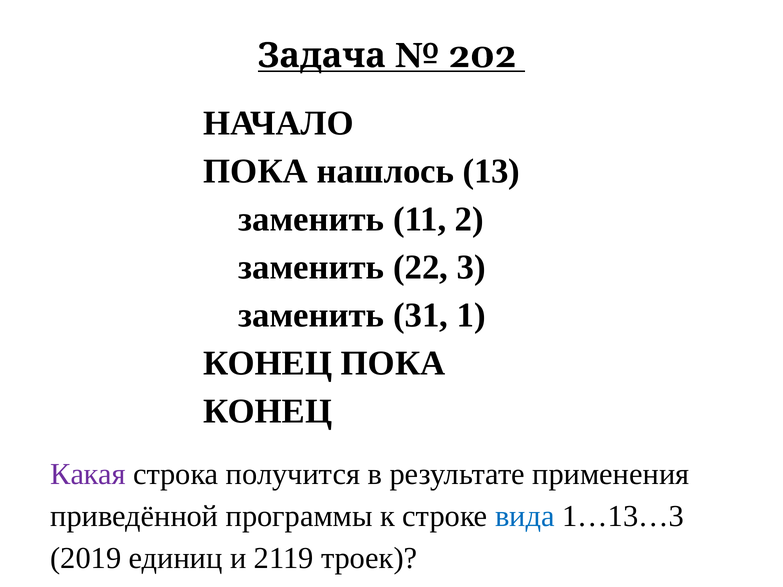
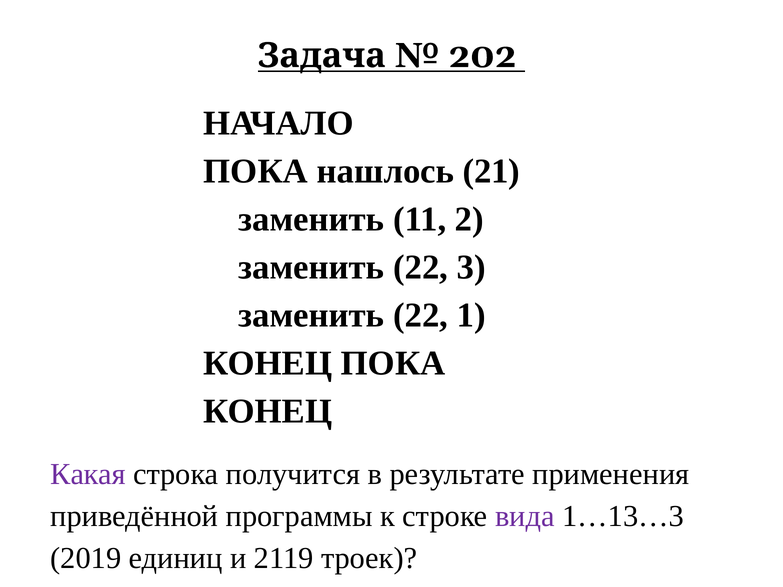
13: 13 -> 21
31 at (421, 315): 31 -> 22
вида colour: blue -> purple
